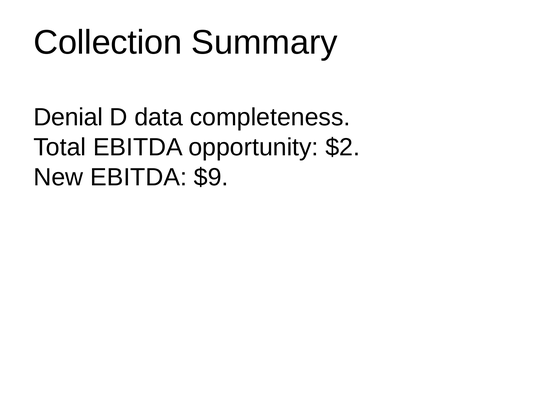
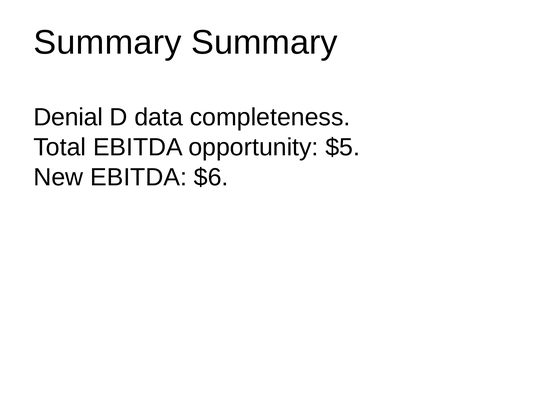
Collection at (108, 43): Collection -> Summary
$2: $2 -> $5
$9: $9 -> $6
